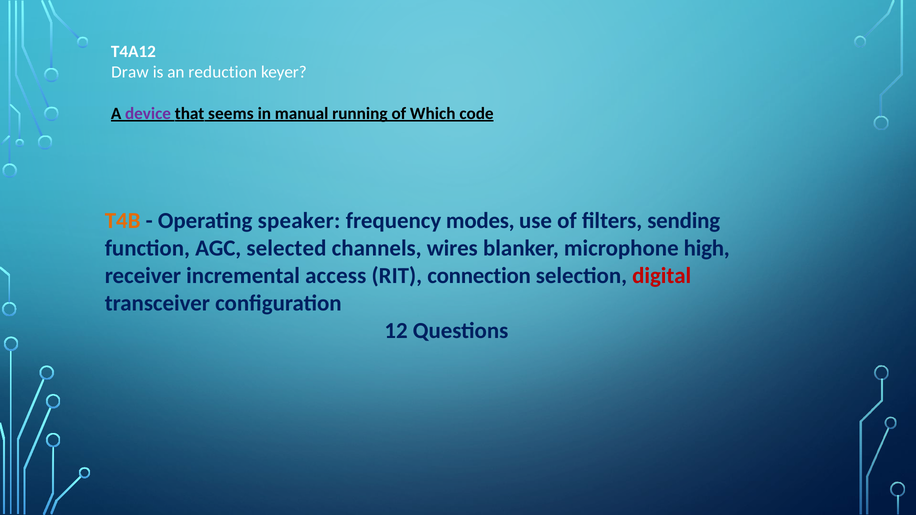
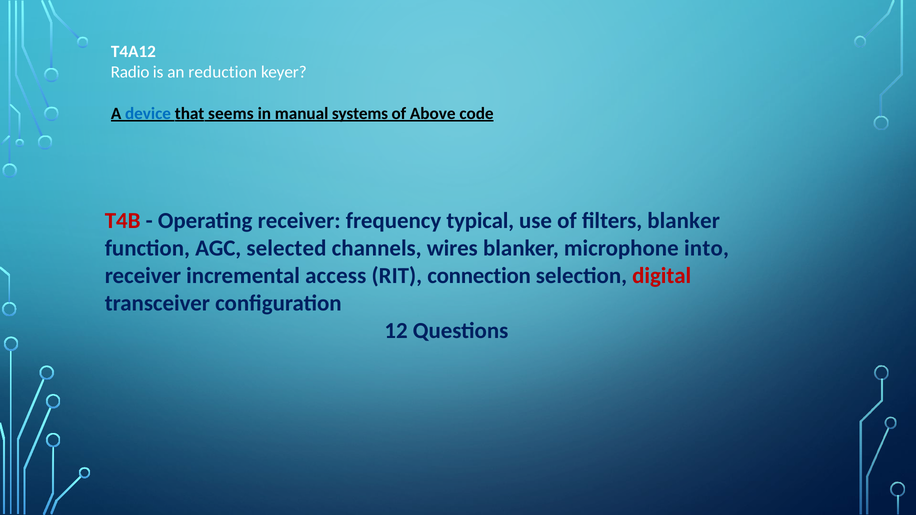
Draw: Draw -> Radio
device colour: purple -> blue
running: running -> systems
Which: Which -> Above
T4B colour: orange -> red
Operating speaker: speaker -> receiver
modes: modes -> typical
filters sending: sending -> blanker
high: high -> into
